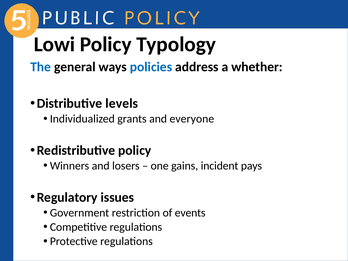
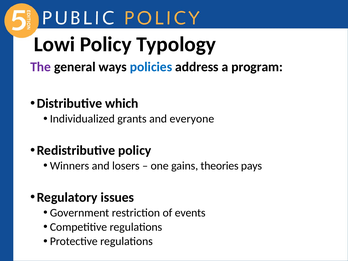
The colour: blue -> purple
whether: whether -> program
levels: levels -> which
incident: incident -> theories
